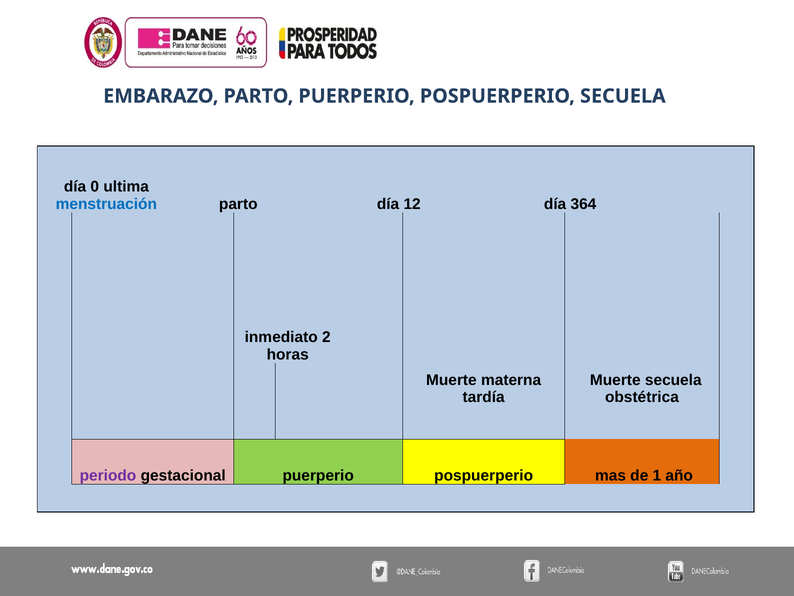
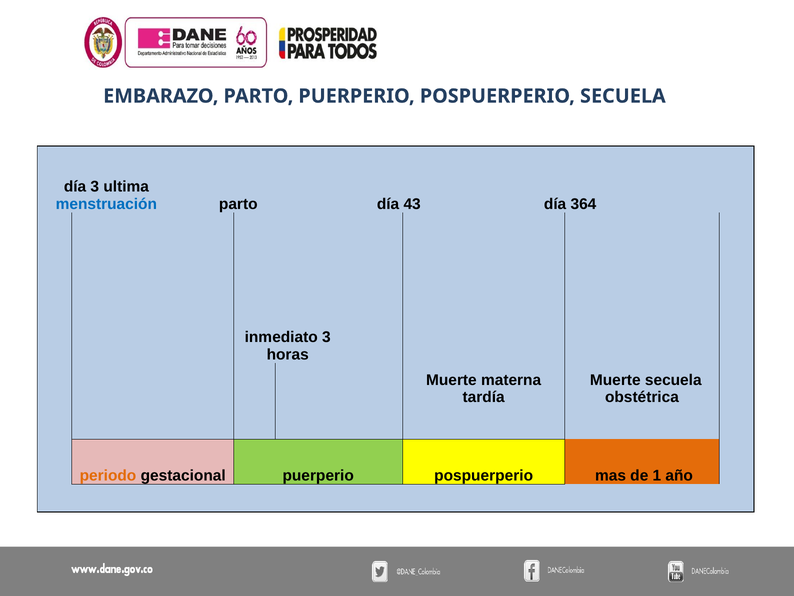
día 0: 0 -> 3
12: 12 -> 43
inmediato 2: 2 -> 3
periodo colour: purple -> orange
